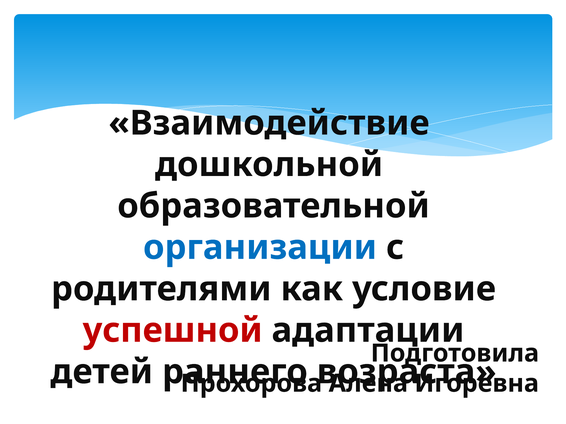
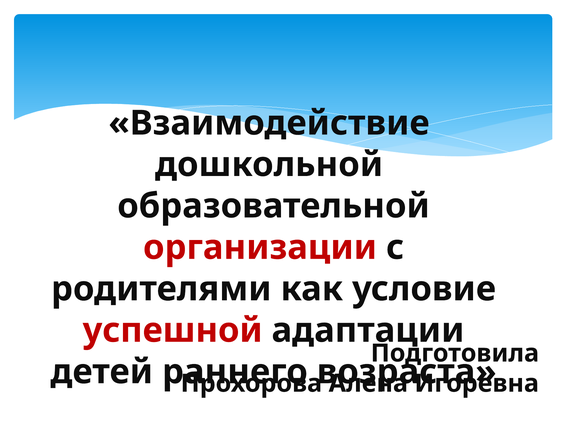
организации colour: blue -> red
